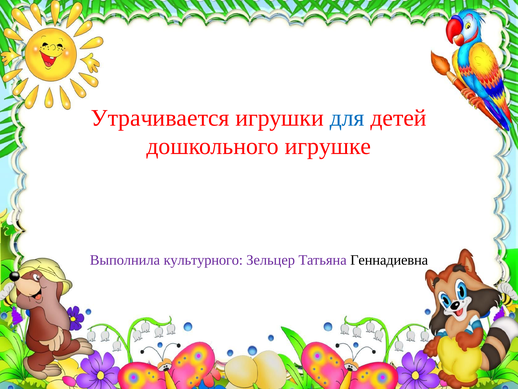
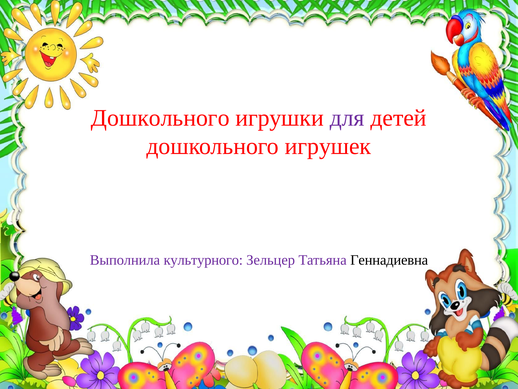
Утрачивается at (160, 118): Утрачивается -> Дошкольного
для colour: blue -> purple
игрушке: игрушке -> игрушек
